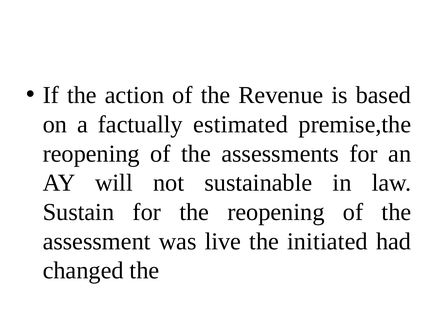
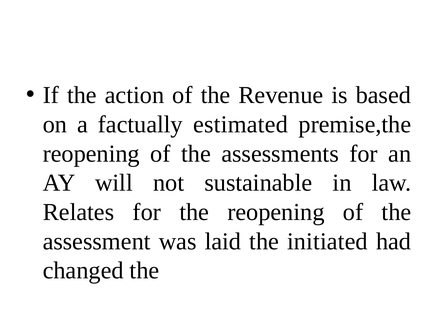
Sustain: Sustain -> Relates
live: live -> laid
